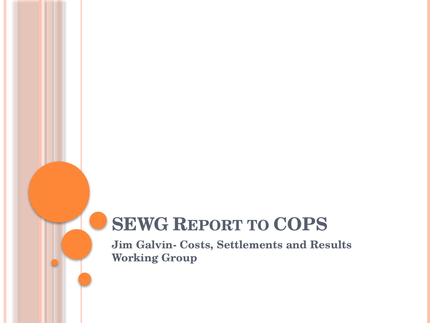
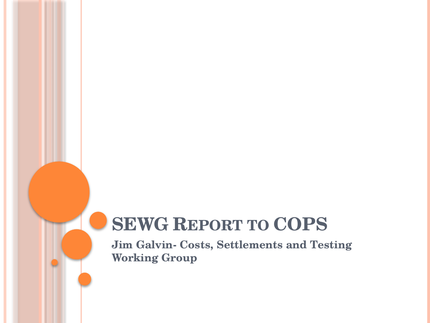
Results: Results -> Testing
